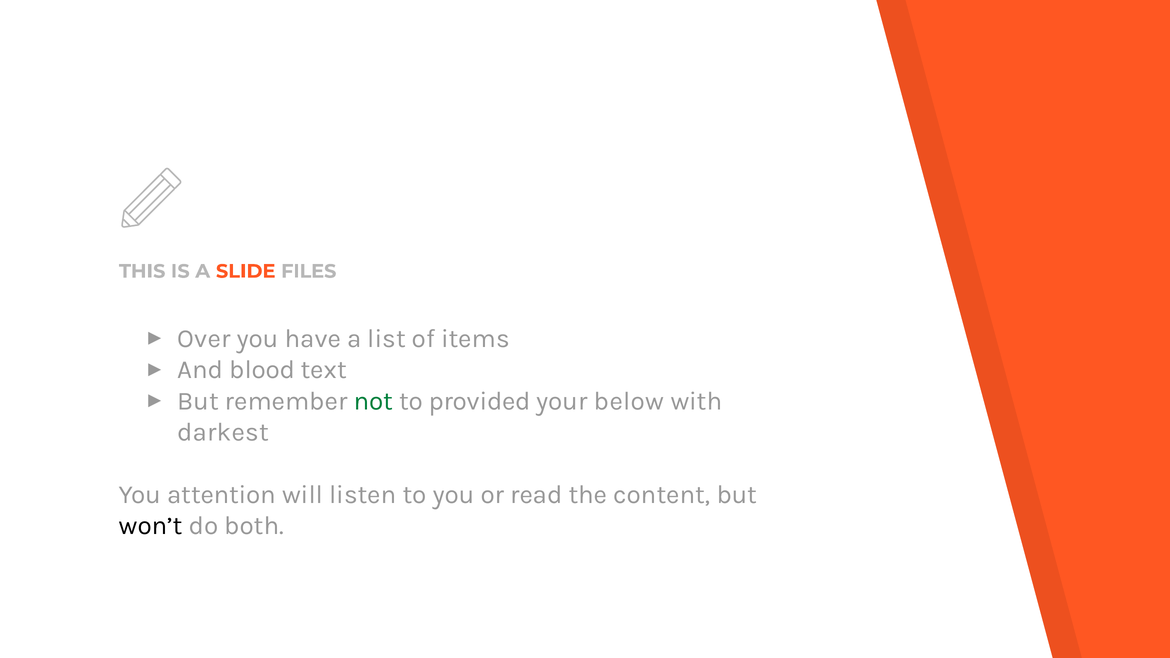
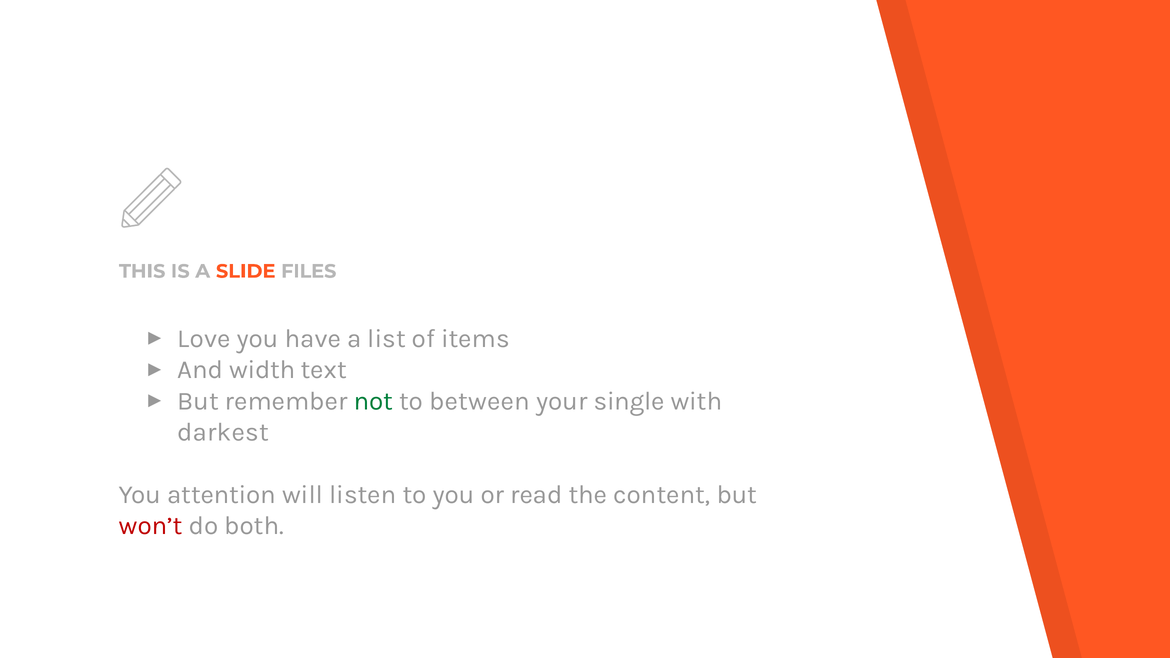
Over: Over -> Love
blood: blood -> width
provided: provided -> between
below: below -> single
won’t colour: black -> red
